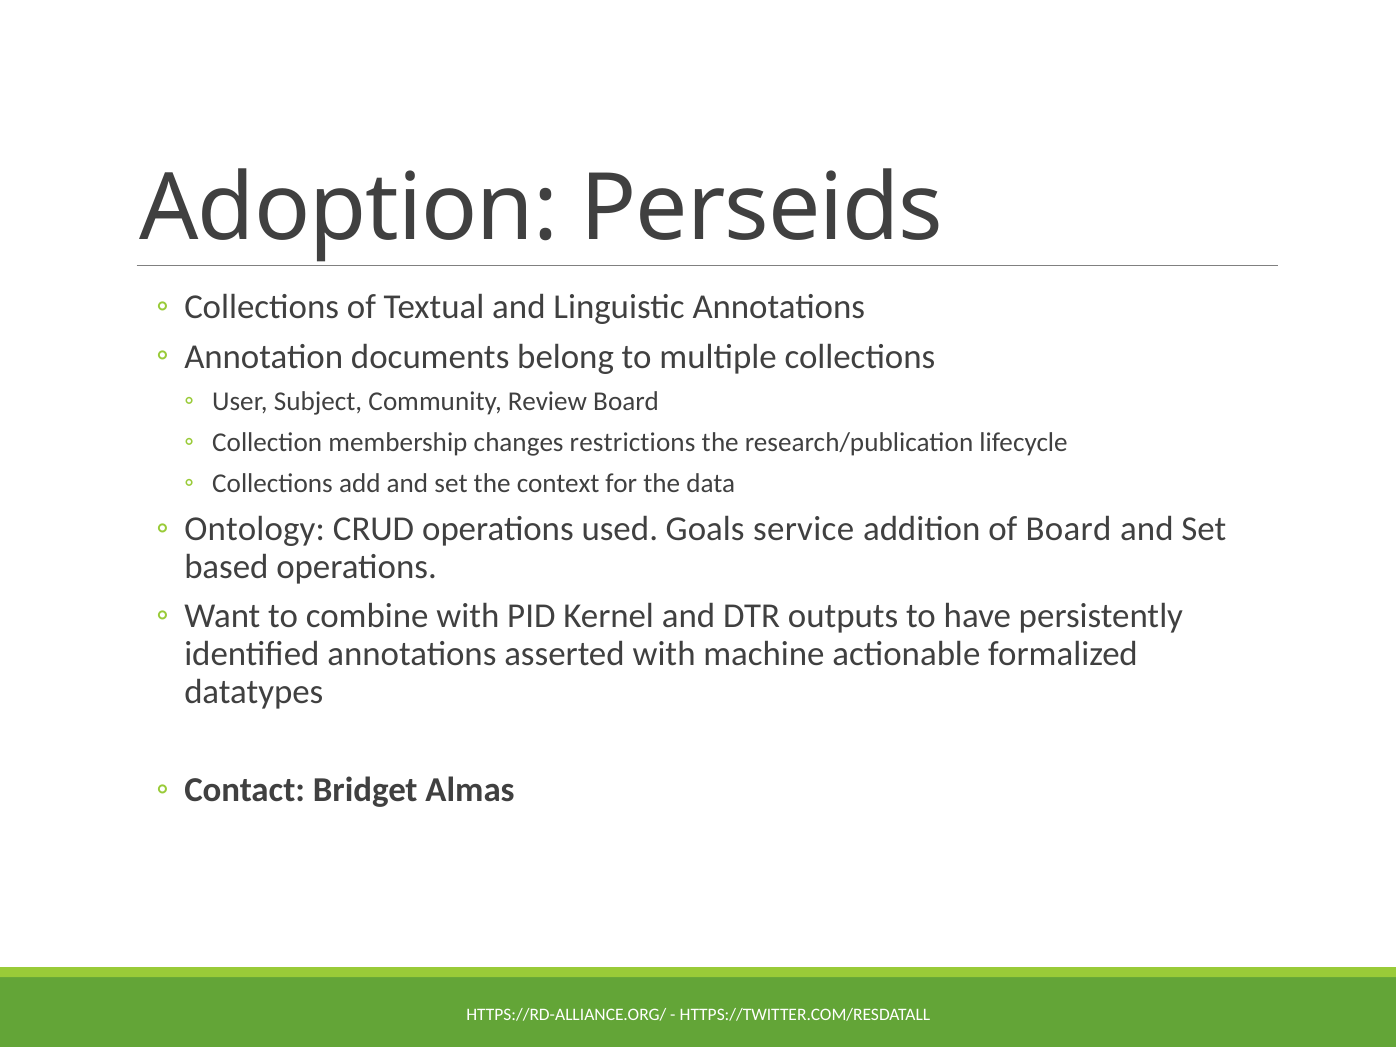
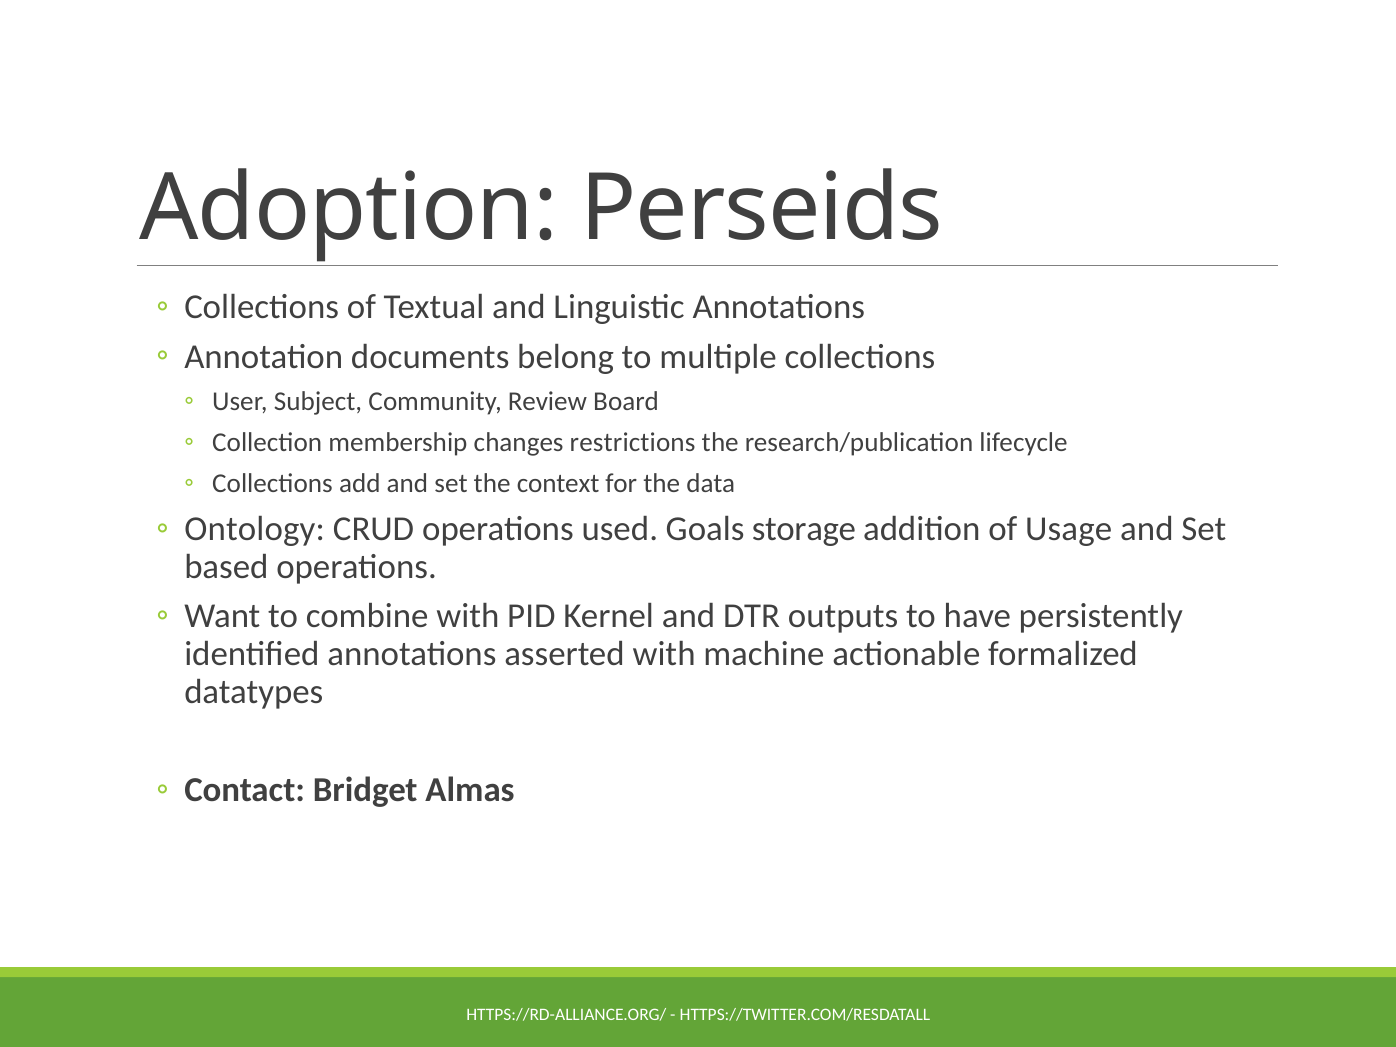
service: service -> storage
of Board: Board -> Usage
